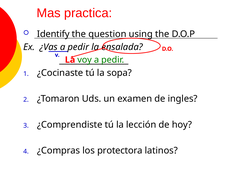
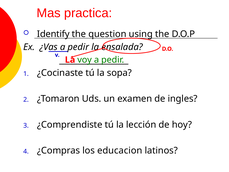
protectora: protectora -> educacion
